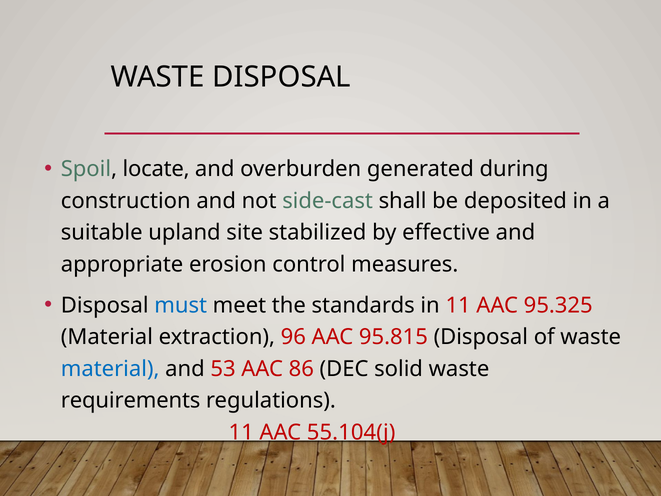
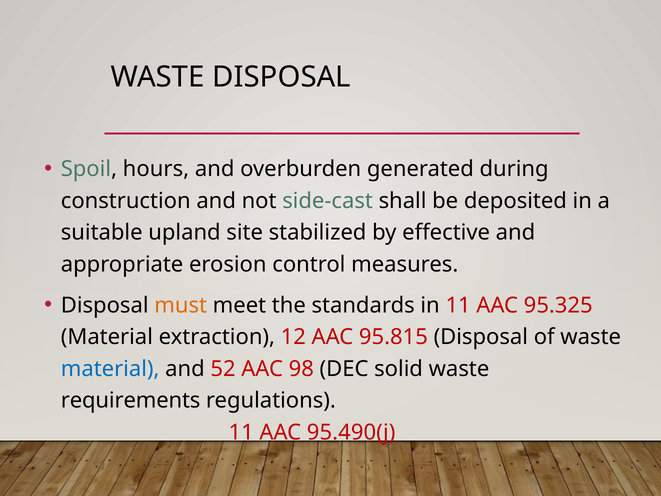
locate: locate -> hours
must colour: blue -> orange
96: 96 -> 12
53: 53 -> 52
86: 86 -> 98
55.104(j: 55.104(j -> 95.490(j
